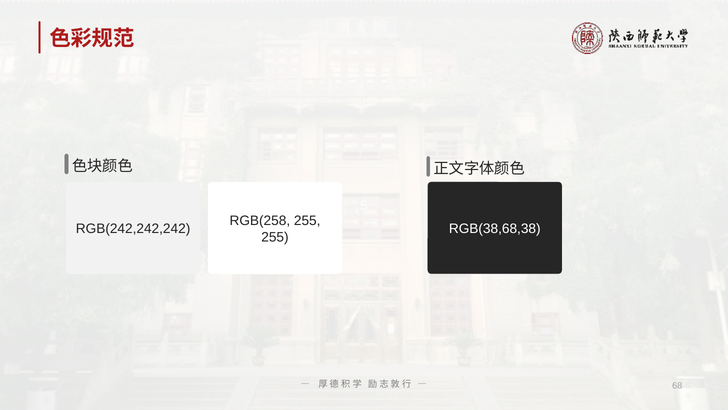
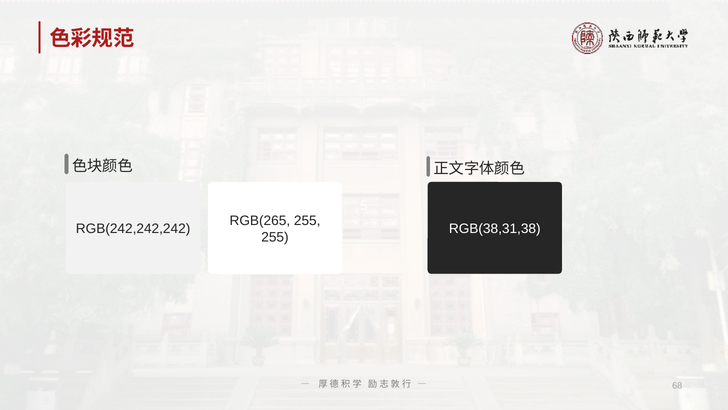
RGB(258: RGB(258 -> RGB(265
RGB(38,68,38: RGB(38,68,38 -> RGB(38,31,38
